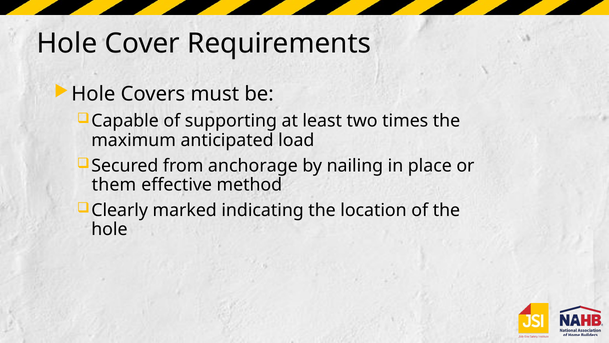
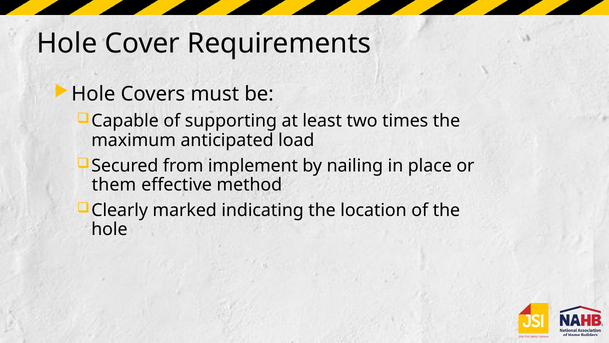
anchorage: anchorage -> implement
